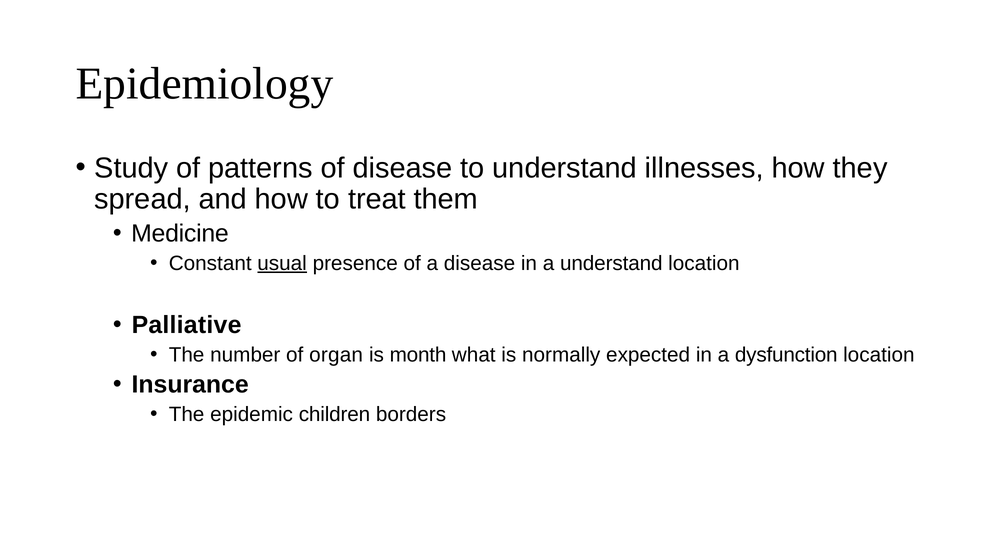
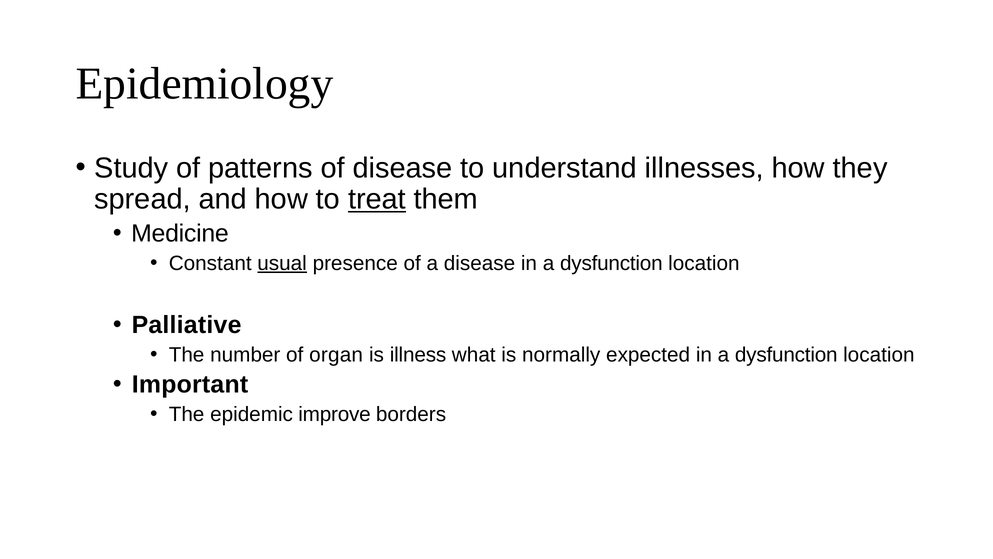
treat underline: none -> present
disease in a understand: understand -> dysfunction
month: month -> illness
Insurance: Insurance -> Important
children: children -> improve
